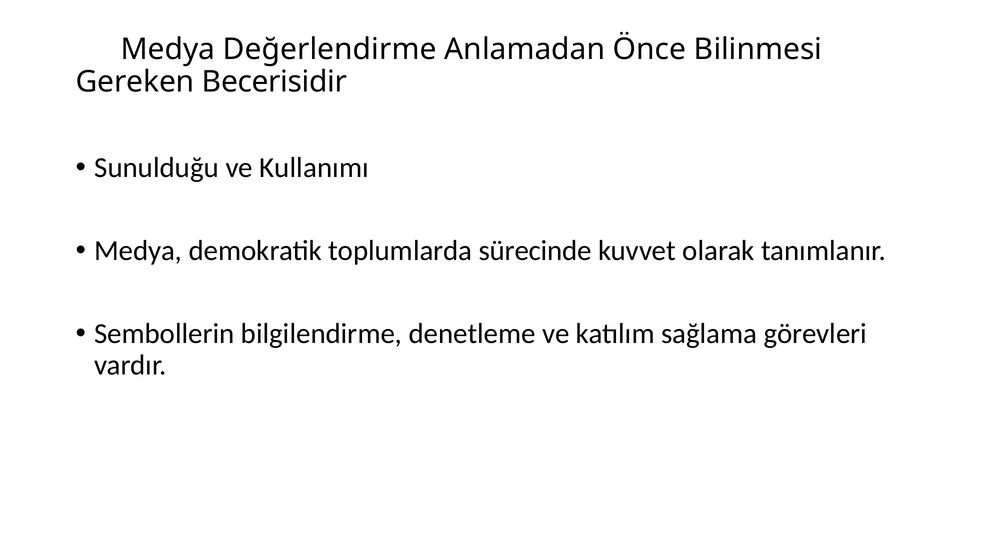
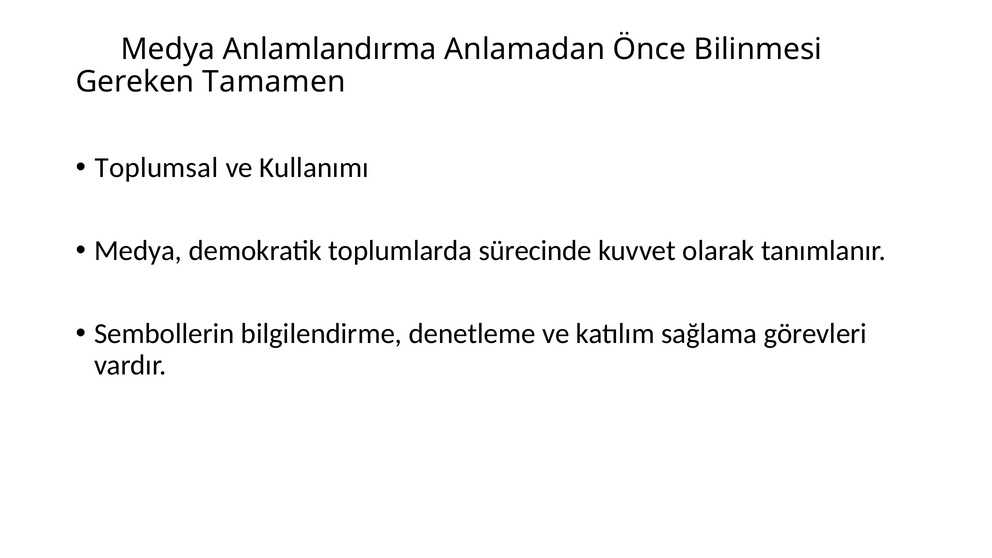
Değerlendirme: Değerlendirme -> Anlamlandırma
Becerisidir: Becerisidir -> Tamamen
Sunulduğu: Sunulduğu -> Toplumsal
